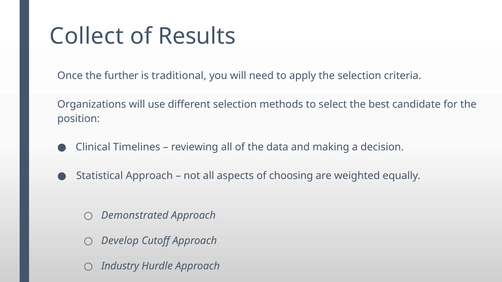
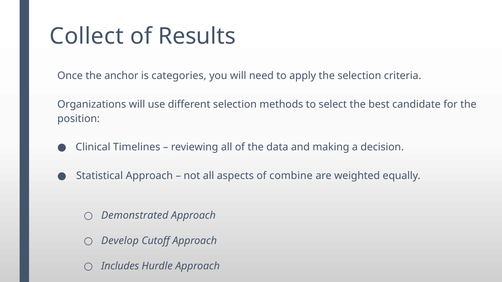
further: further -> anchor
traditional: traditional -> categories
choosing: choosing -> combine
Industry: Industry -> Includes
